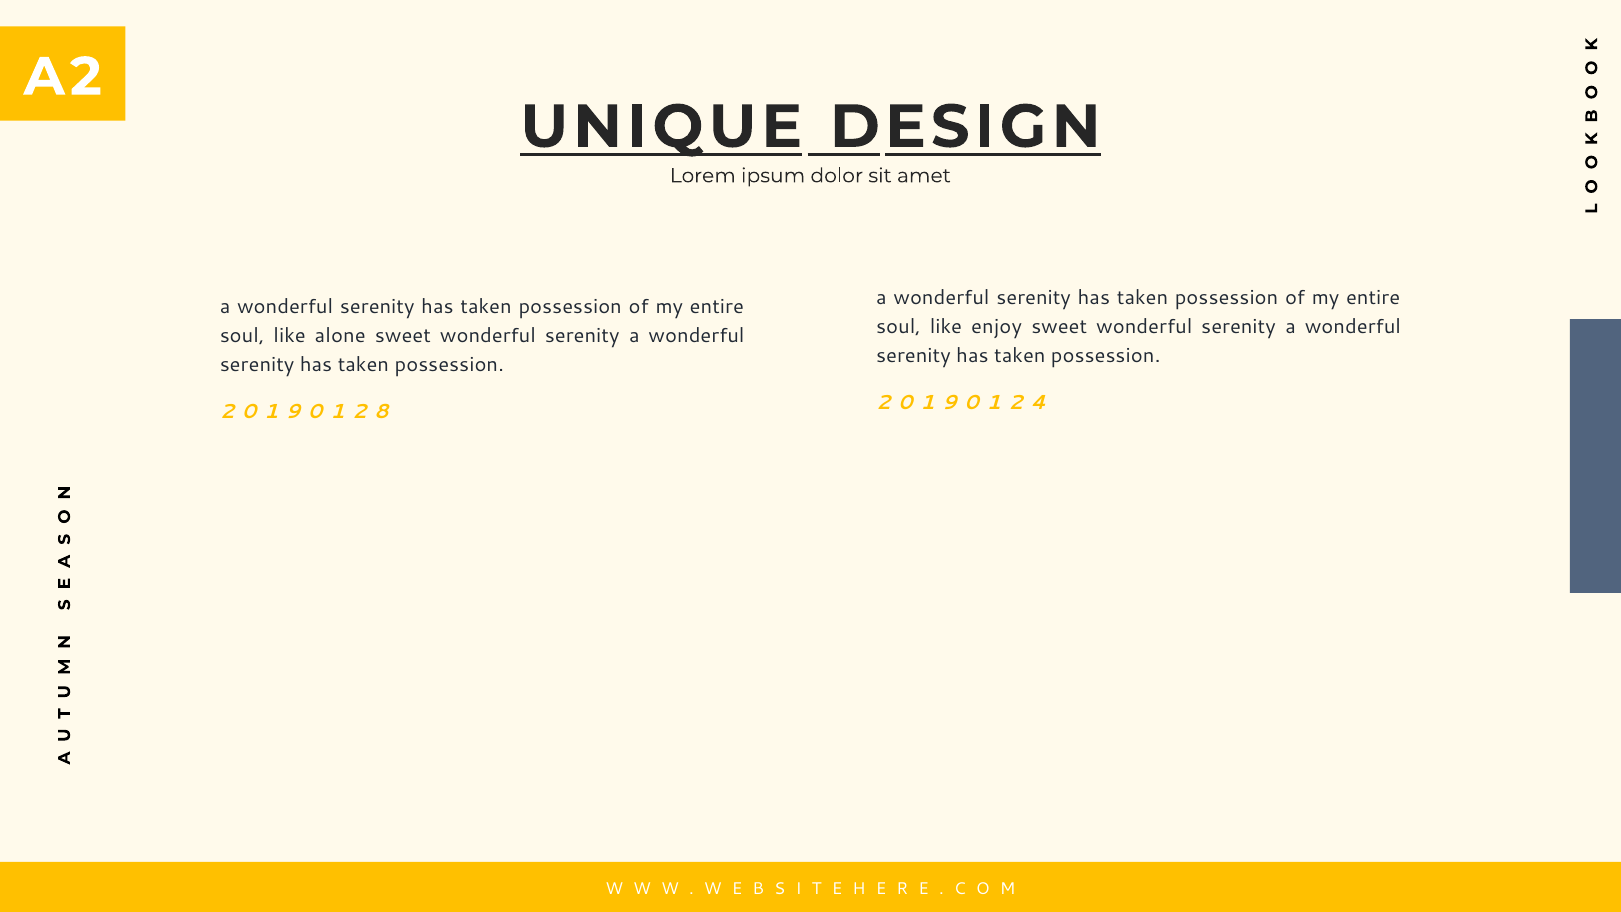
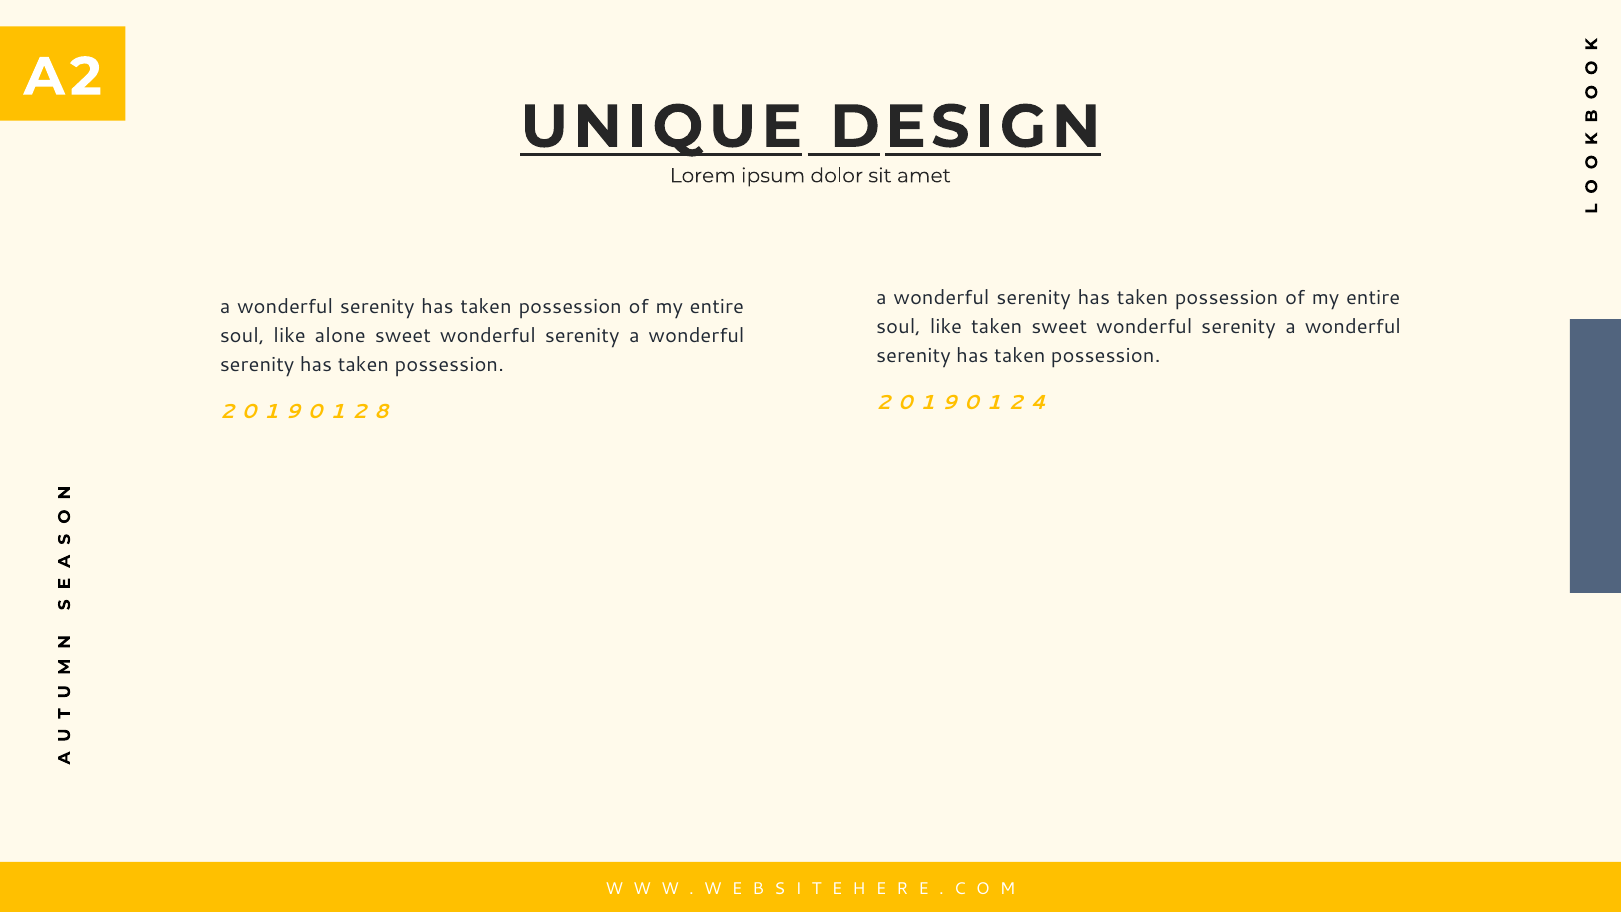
like enjoy: enjoy -> taken
